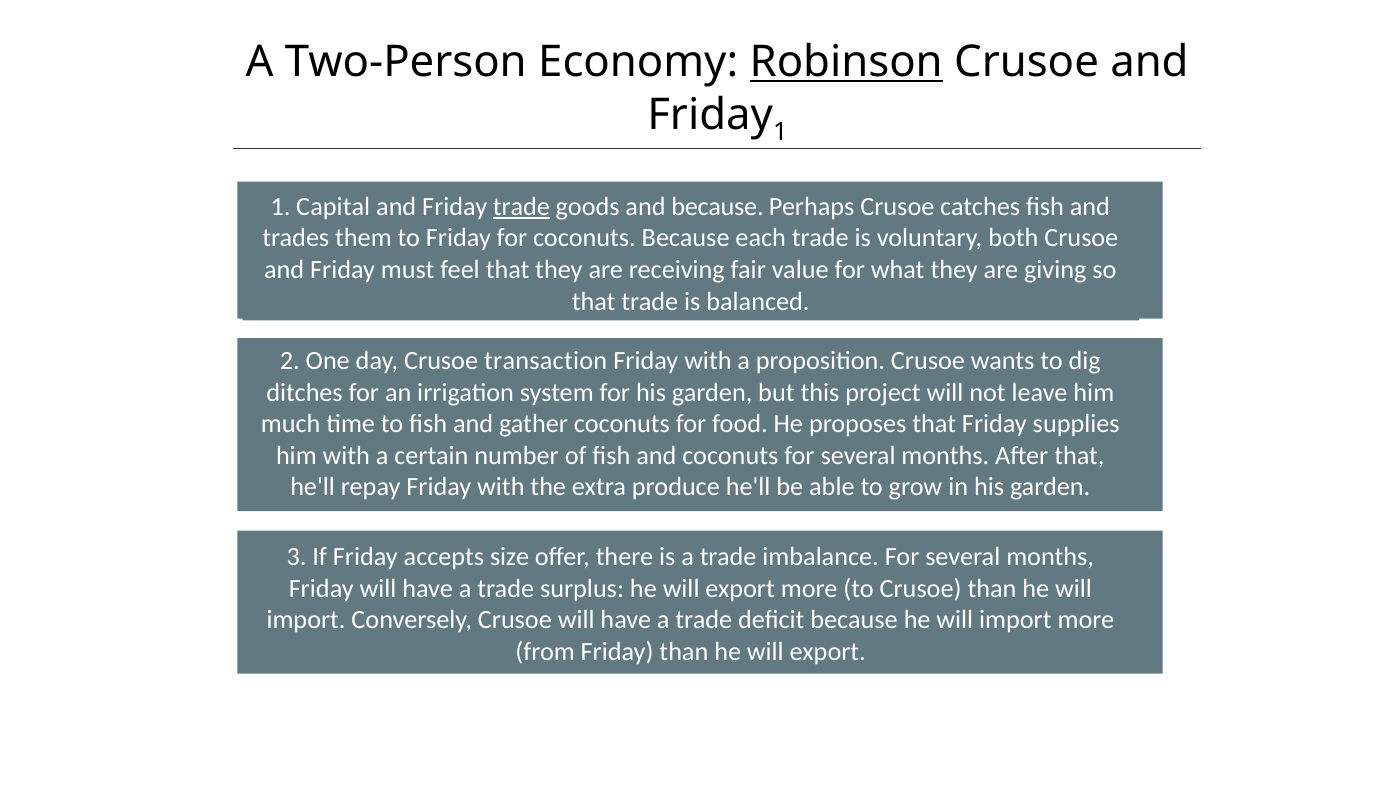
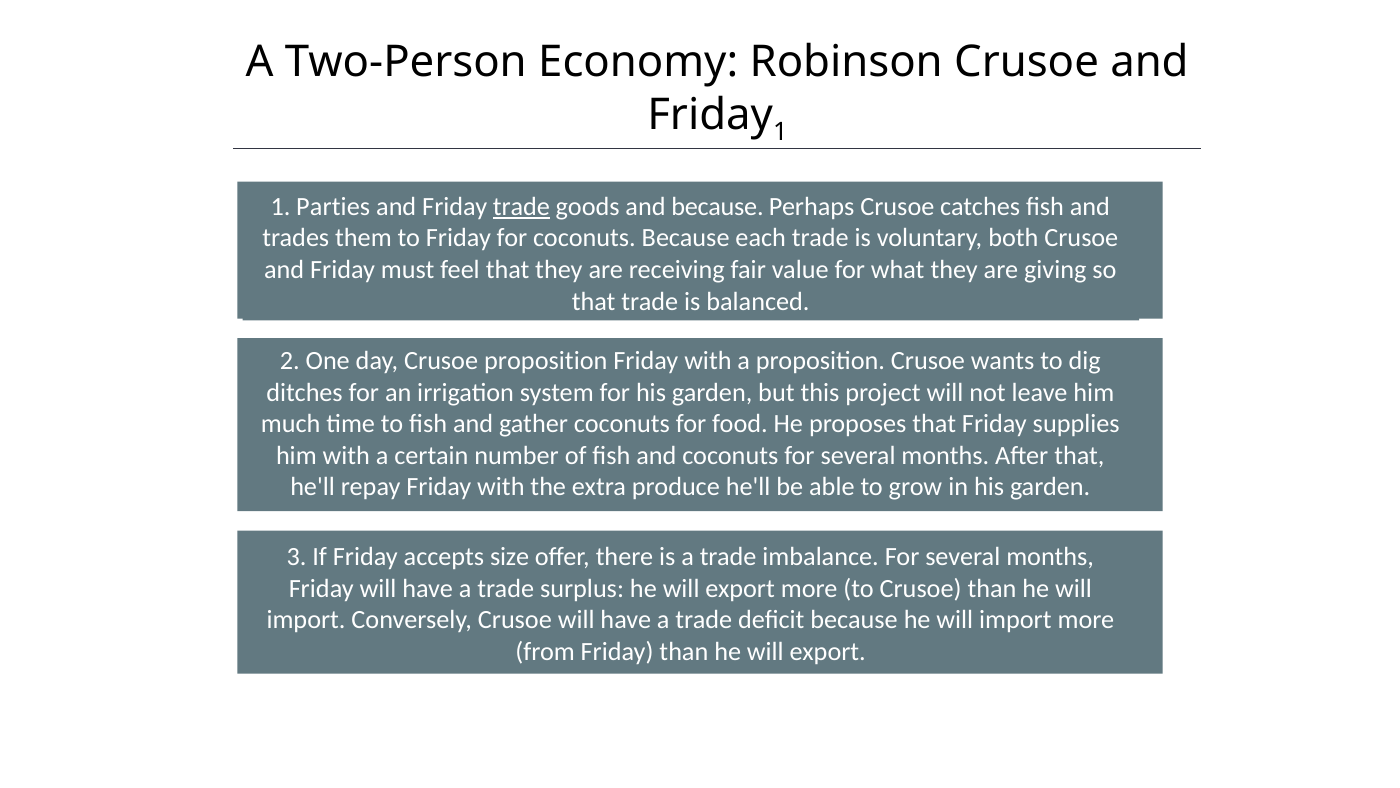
Robinson underline: present -> none
Capital: Capital -> Parties
Crusoe transaction: transaction -> proposition
